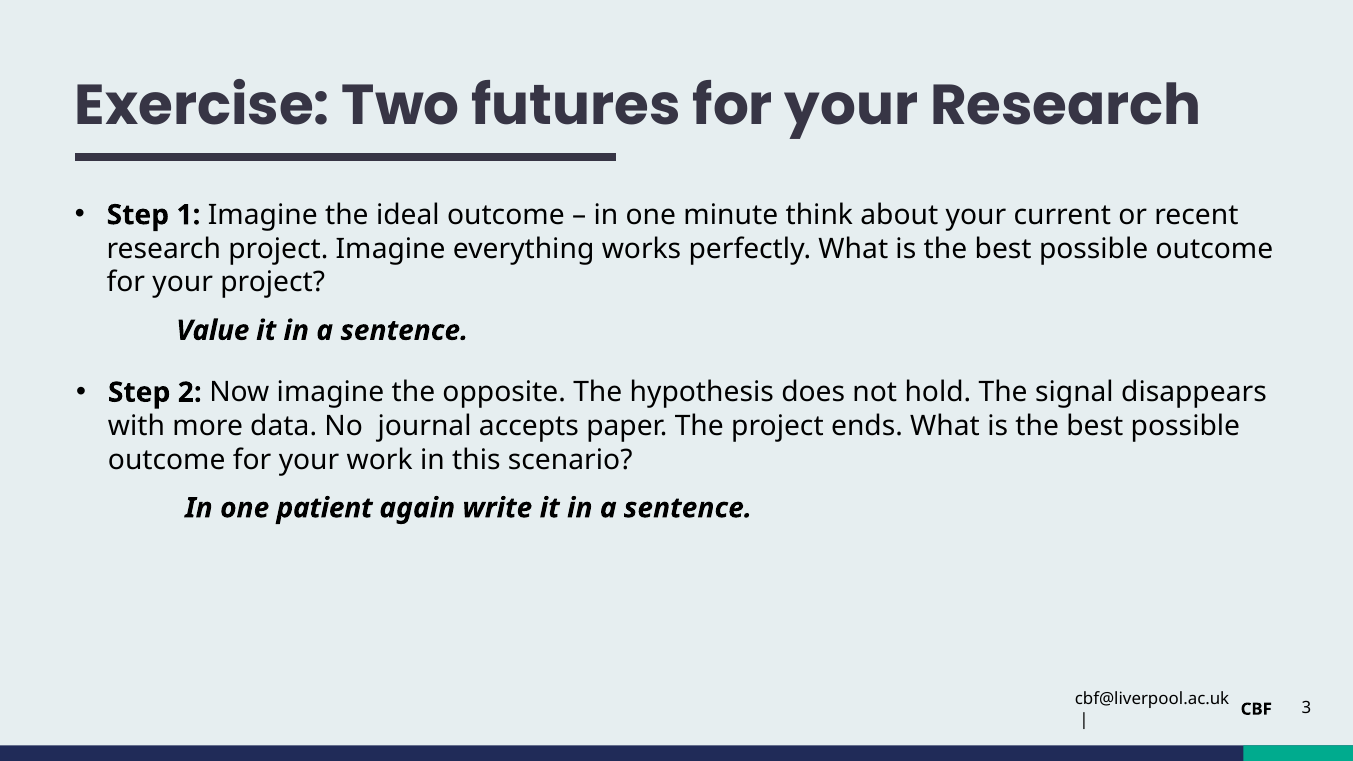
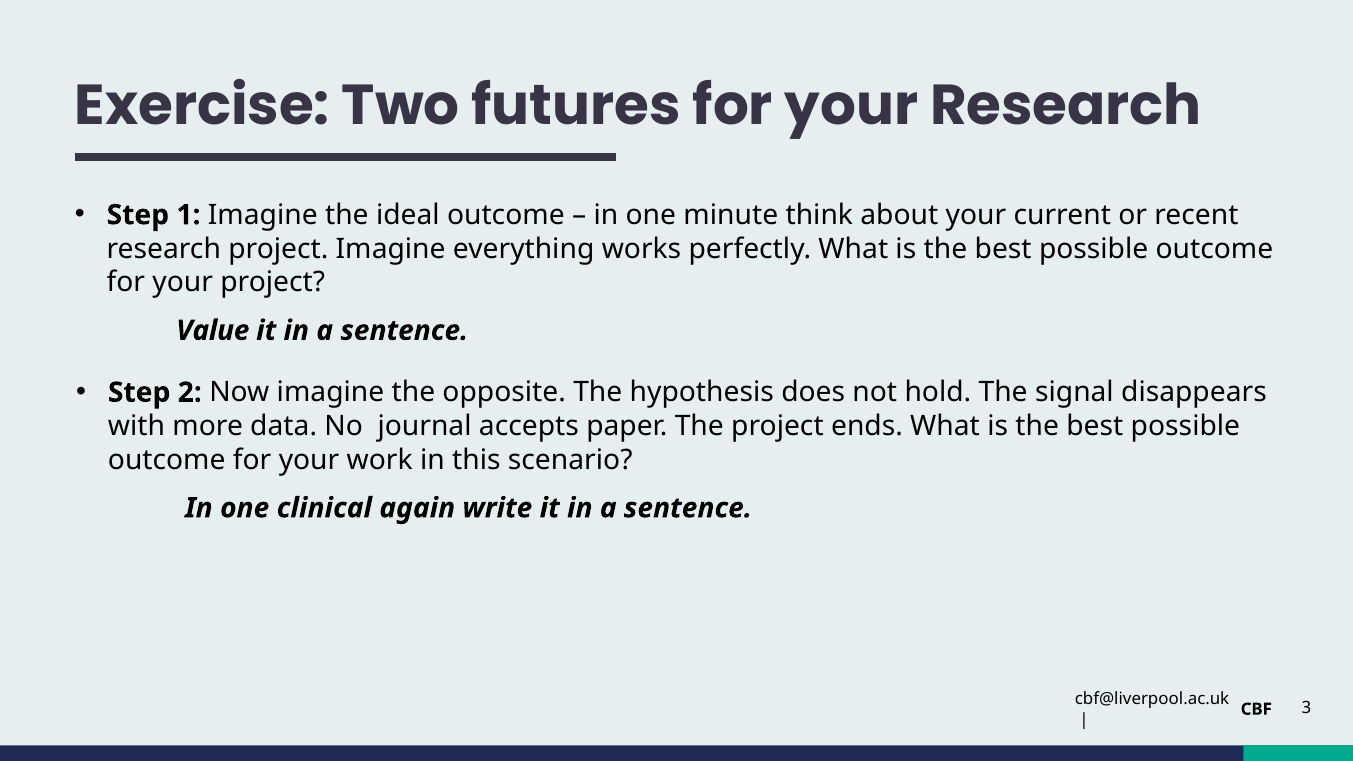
patient: patient -> clinical
